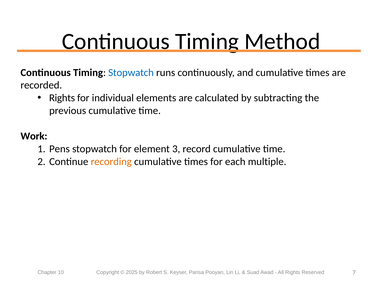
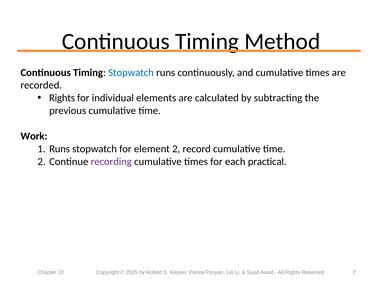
1 Pens: Pens -> Runs
element 3: 3 -> 2
recording colour: orange -> purple
multiple: multiple -> practical
